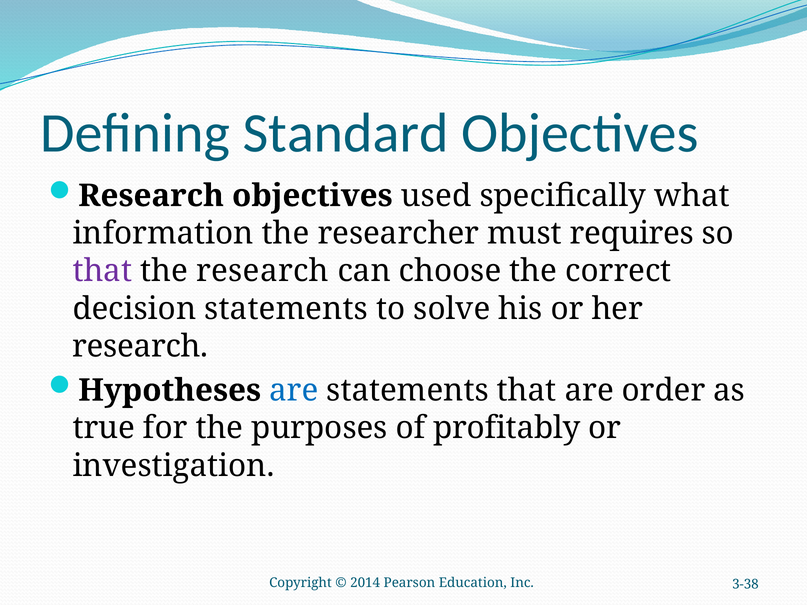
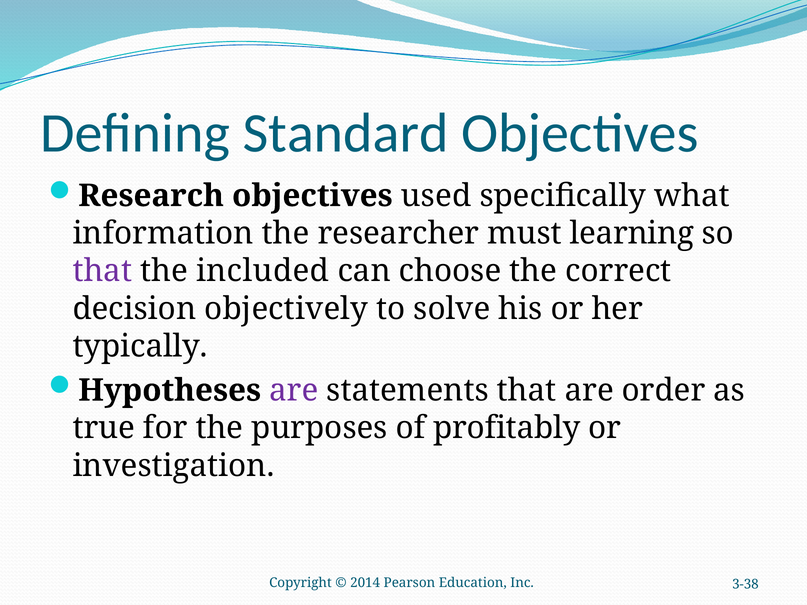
requires: requires -> learning
the research: research -> included
decision statements: statements -> objectively
research at (140, 347): research -> typically
are at (294, 391) colour: blue -> purple
